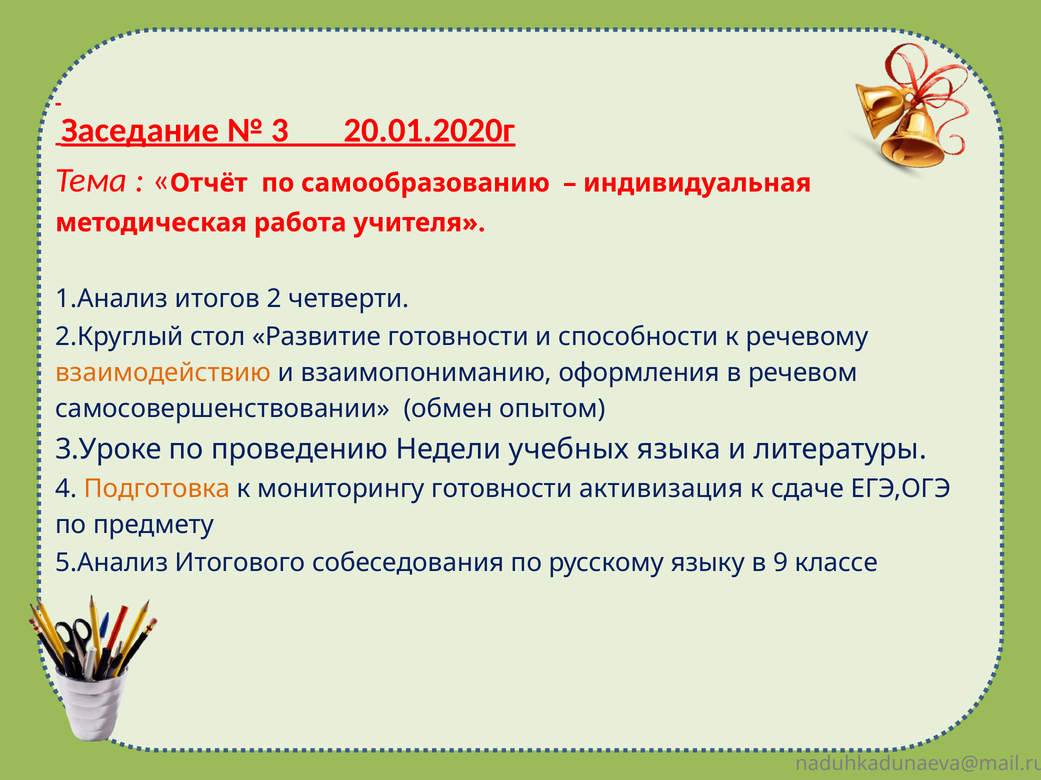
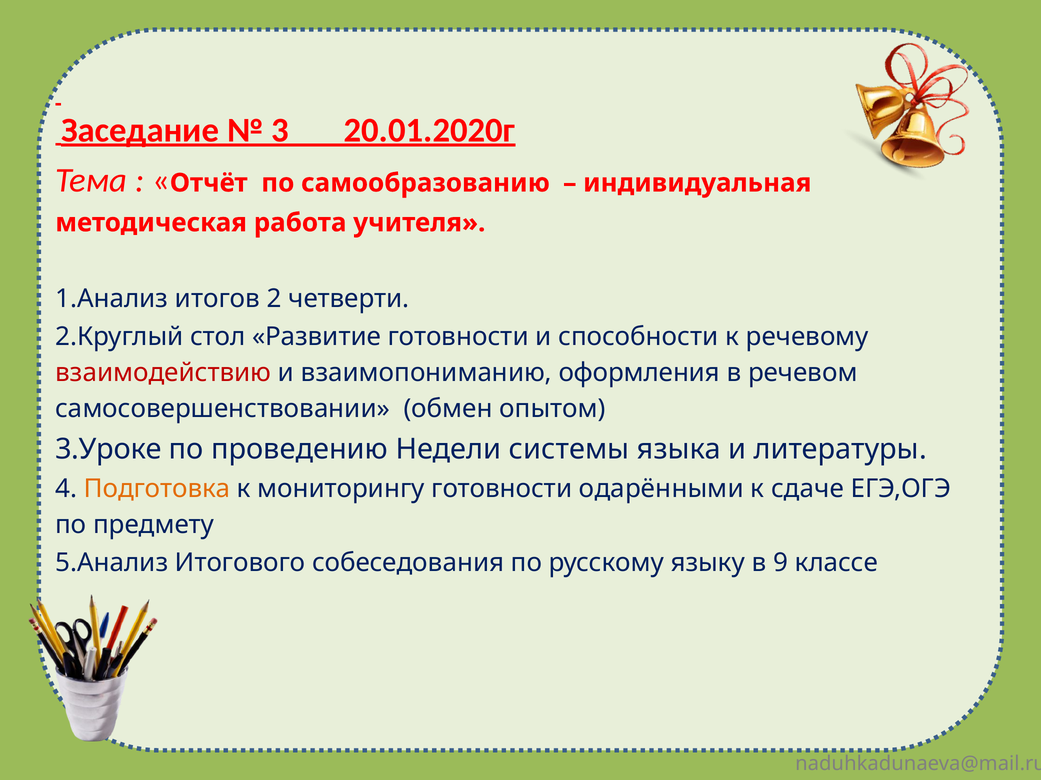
взаимодействию colour: orange -> red
учебных: учебных -> системы
активизация: активизация -> одарёнными
